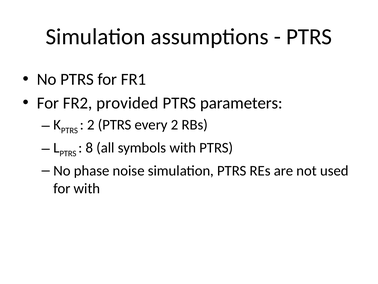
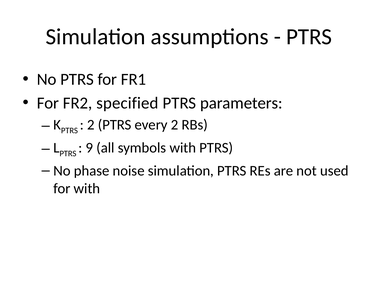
provided: provided -> specified
8: 8 -> 9
